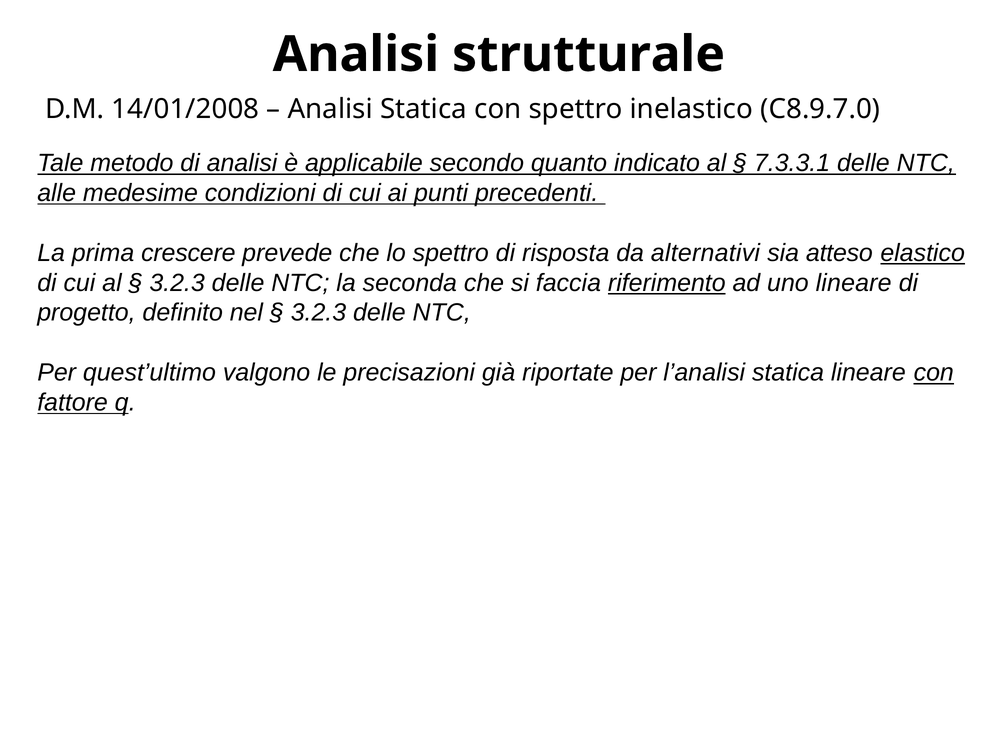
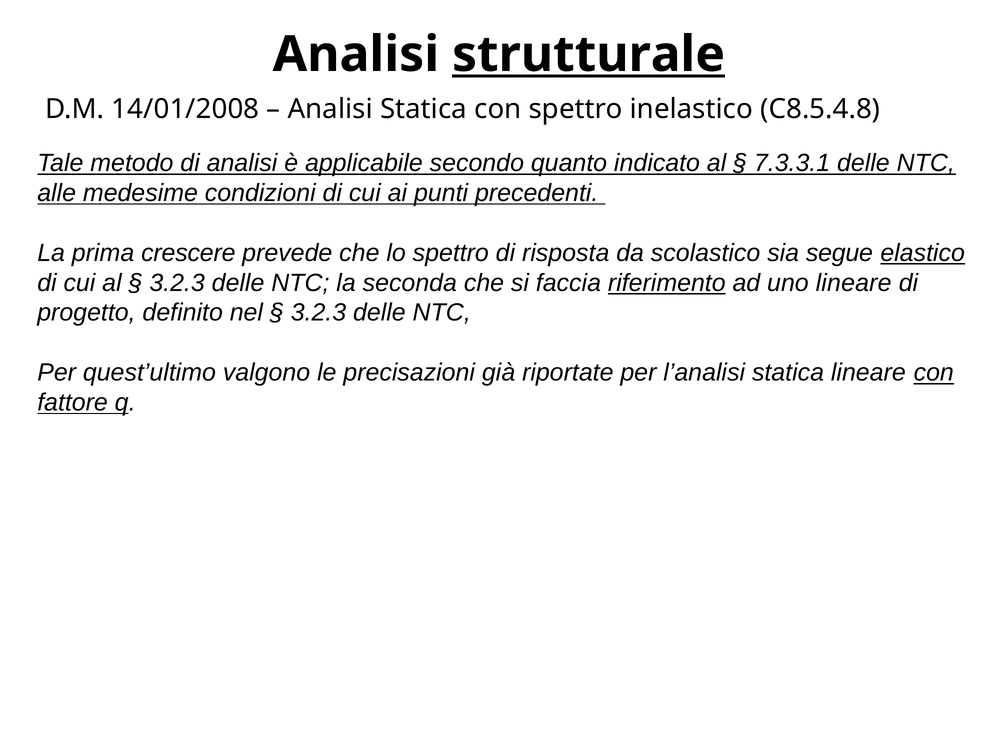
strutturale underline: none -> present
C8.9.7.0: C8.9.7.0 -> C8.5.4.8
alternativi: alternativi -> scolastico
atteso: atteso -> segue
